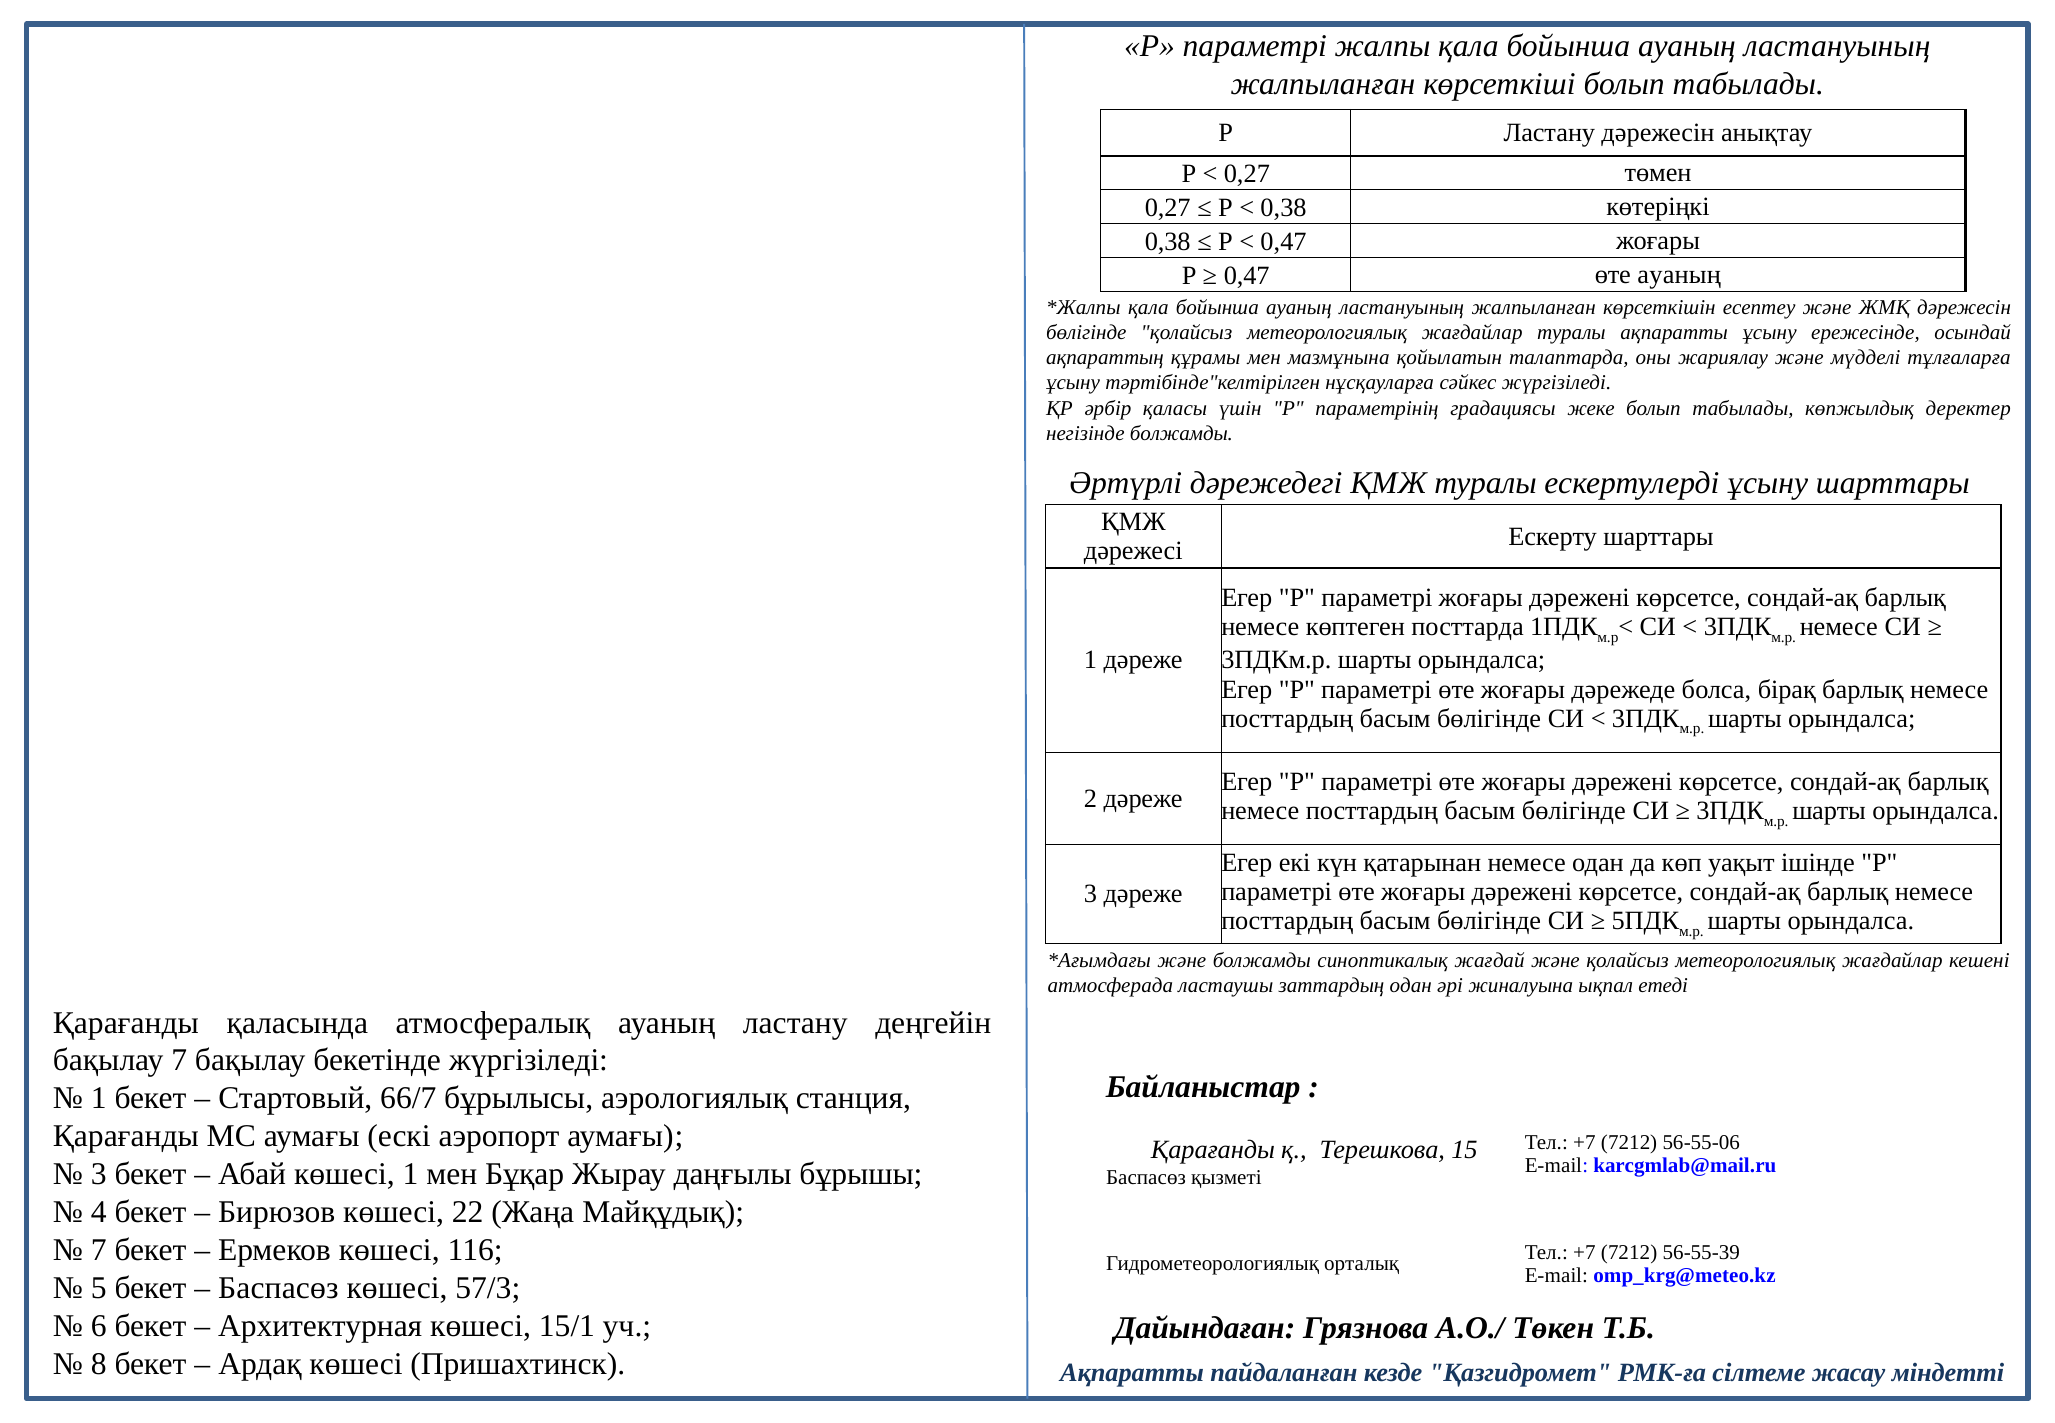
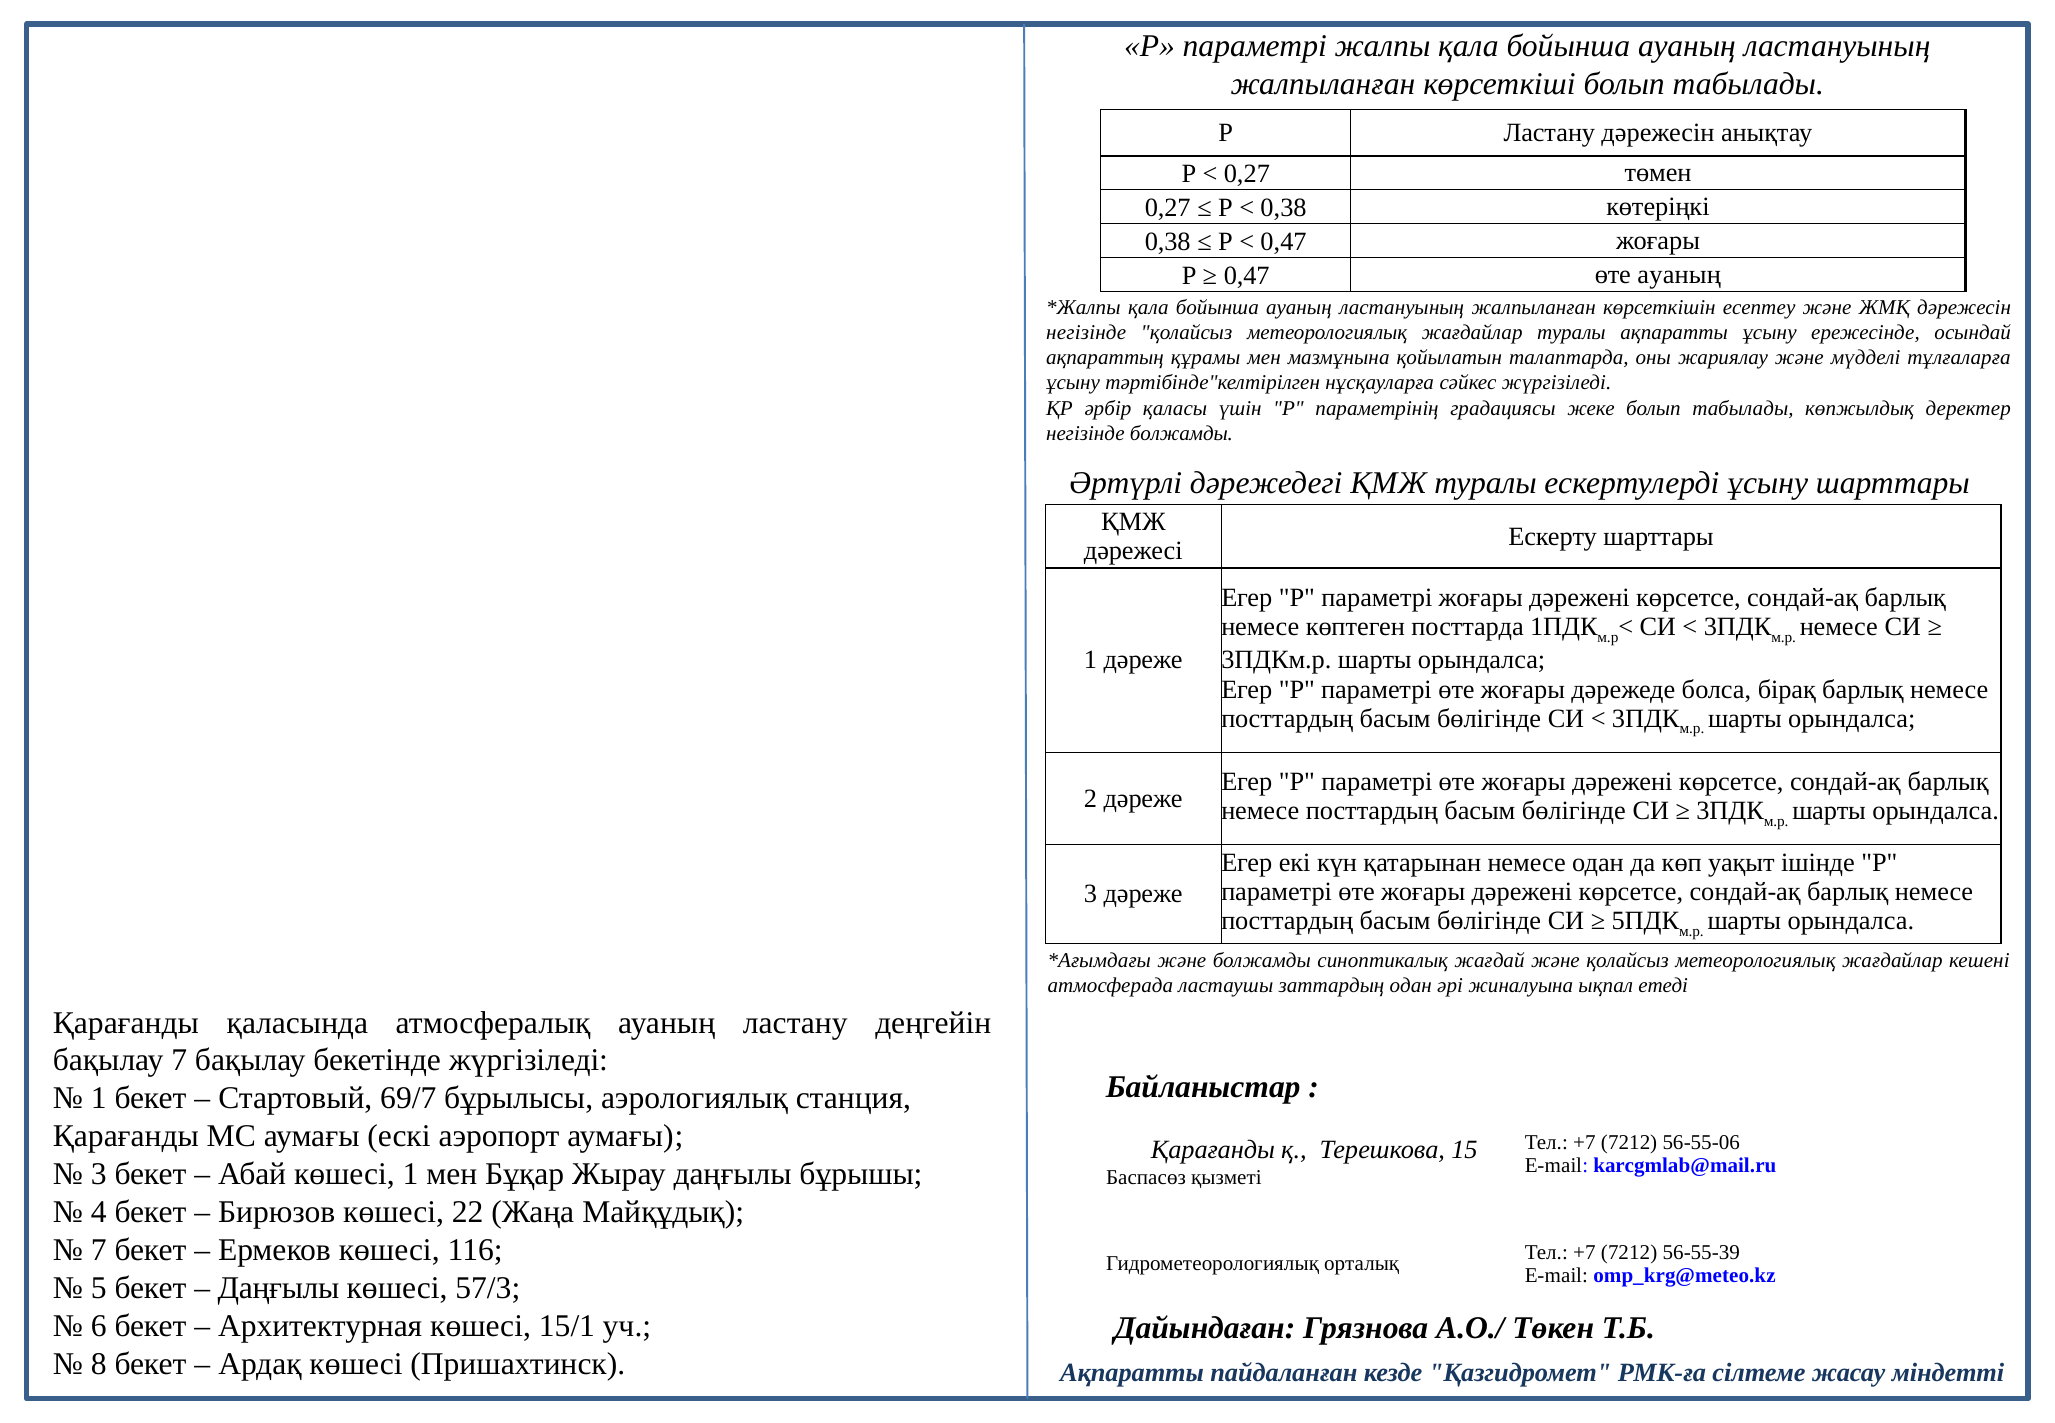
бөлігінде at (1086, 332): бөлігінде -> негізінде
66/7: 66/7 -> 69/7
Баспасөз at (278, 1288): Баспасөз -> Даңғылы
